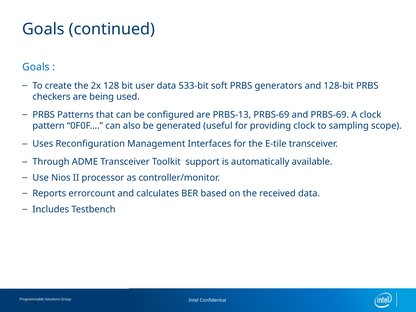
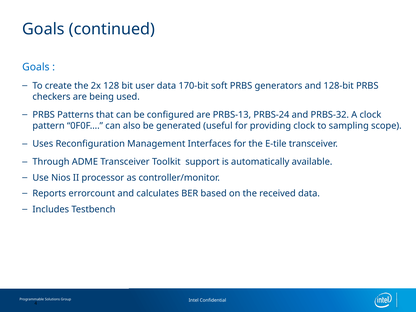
533-bit: 533-bit -> 170-bit
PRBS-13 PRBS-69: PRBS-69 -> PRBS-24
and PRBS-69: PRBS-69 -> PRBS-32
